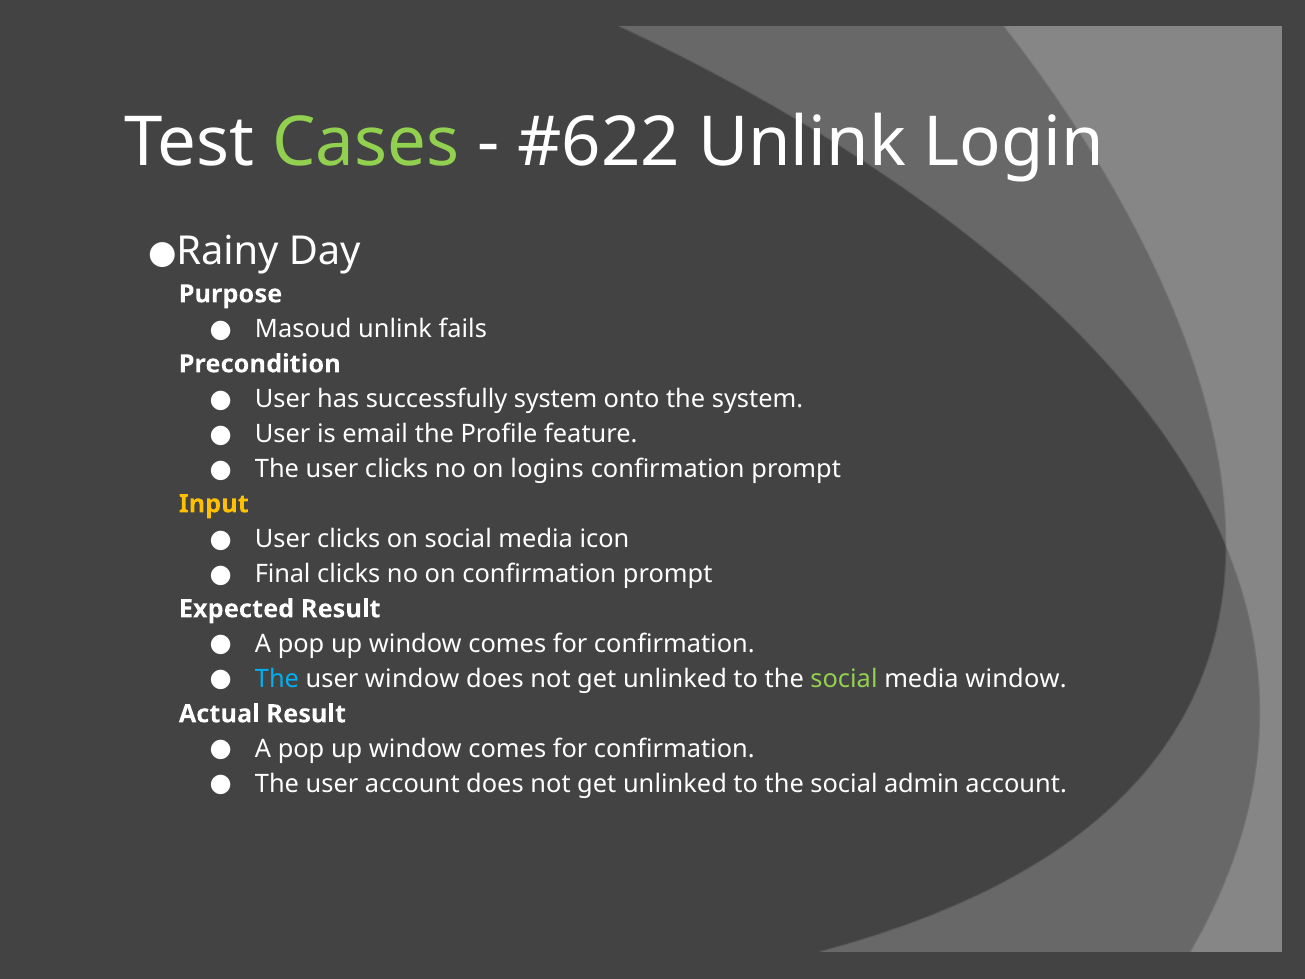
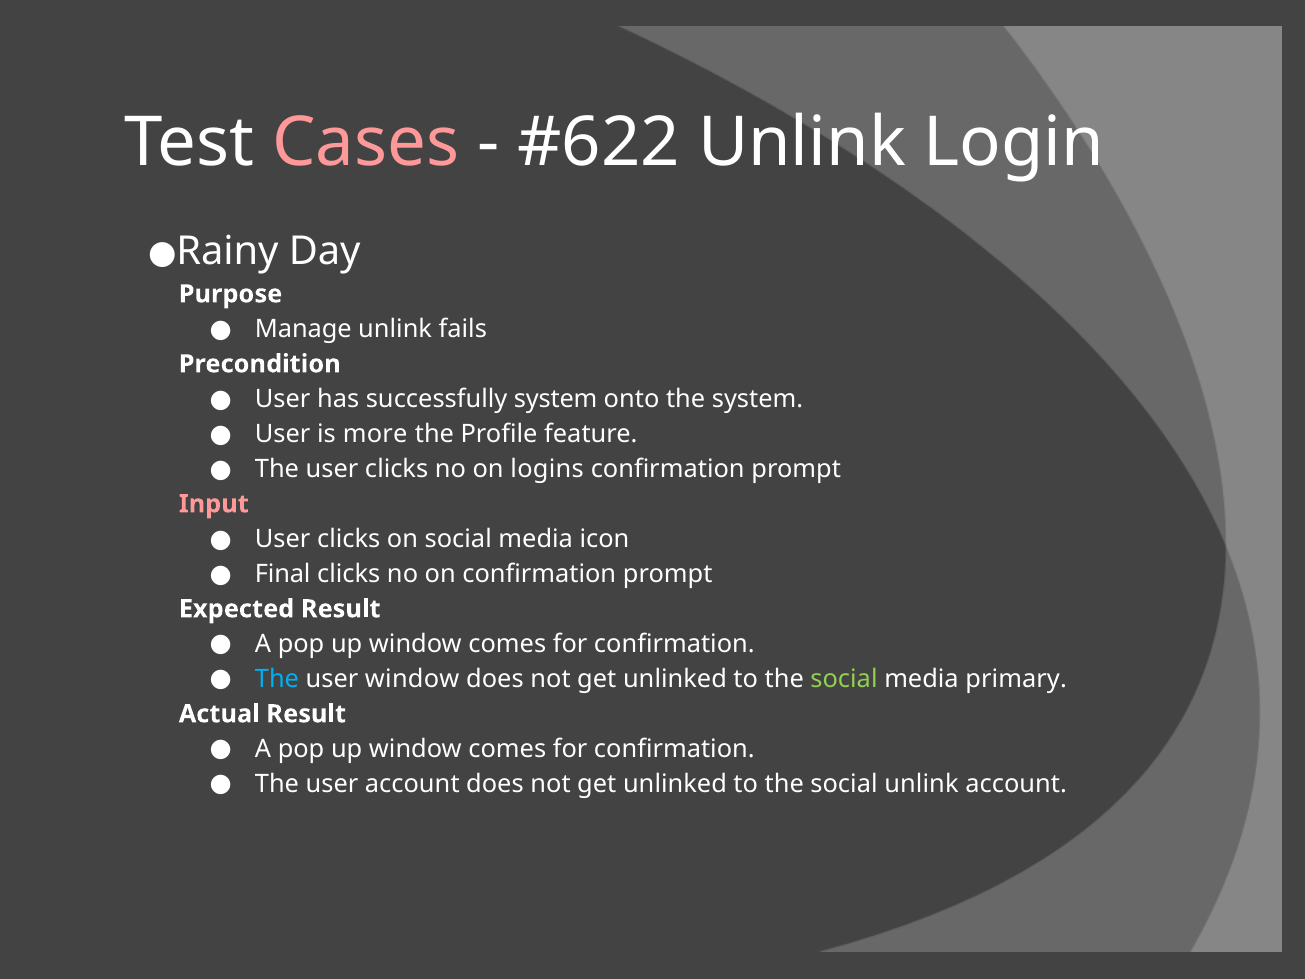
Cases colour: light green -> pink
Masoud: Masoud -> Manage
email: email -> more
Input colour: yellow -> pink
media window: window -> primary
social admin: admin -> unlink
